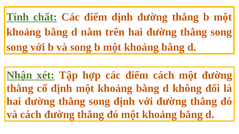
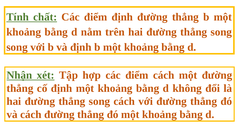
và song: song -> định
song định: định -> cách
